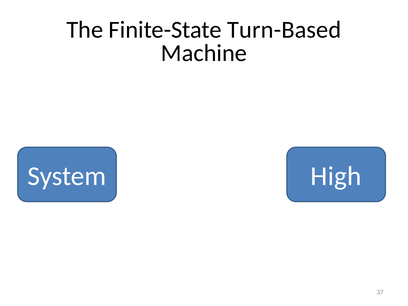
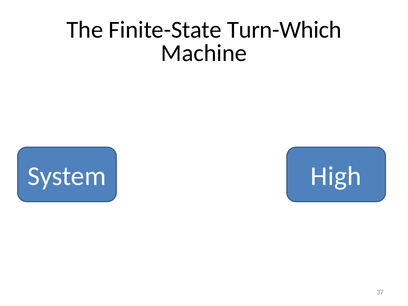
Turn-Based: Turn-Based -> Turn-Which
